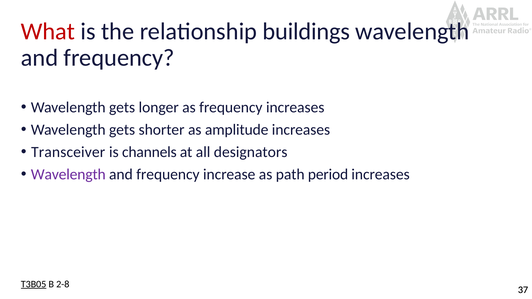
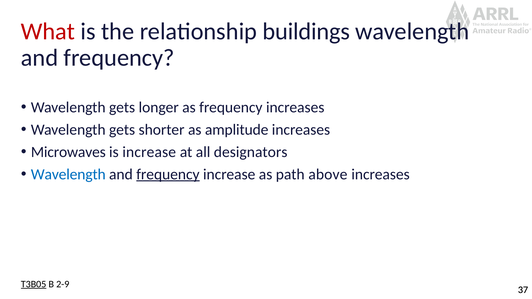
Transceiver: Transceiver -> Microwaves
is channels: channels -> increase
Wavelength at (68, 174) colour: purple -> blue
frequency at (168, 174) underline: none -> present
period: period -> above
2-8: 2-8 -> 2-9
